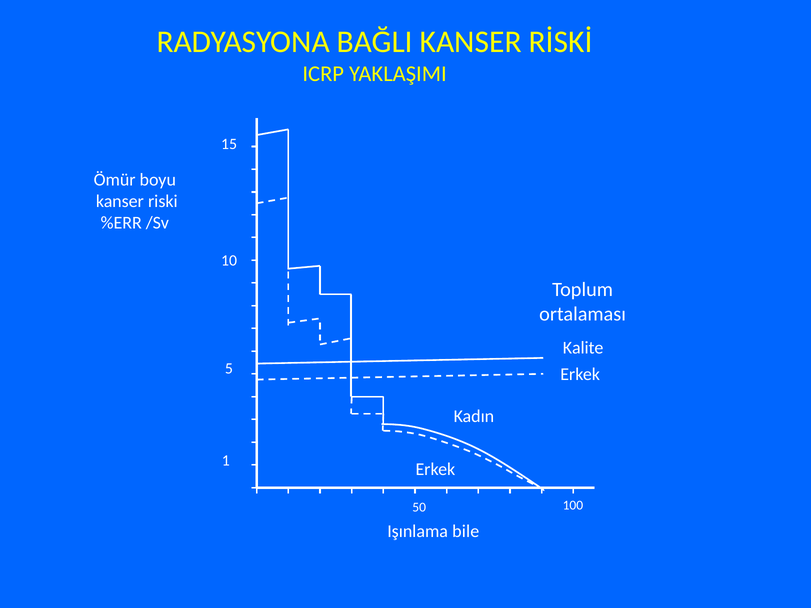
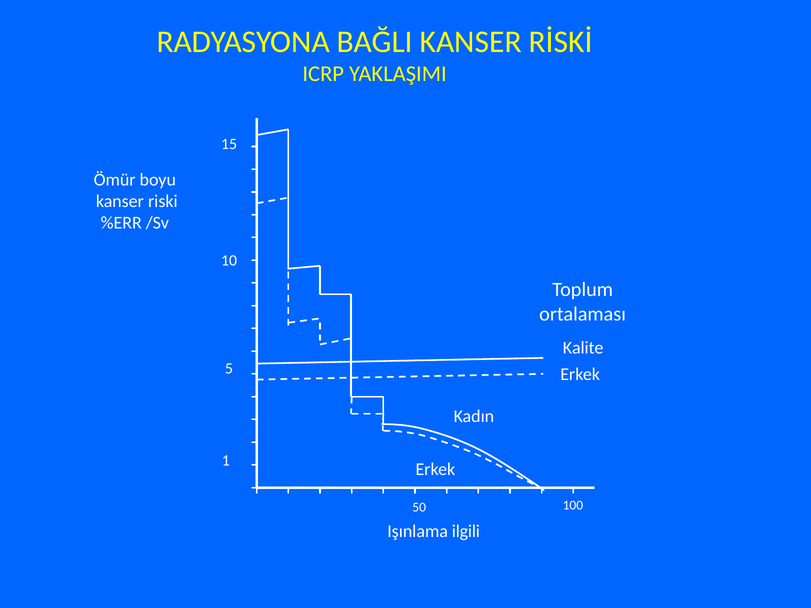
bile: bile -> ilgili
